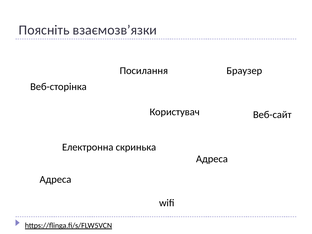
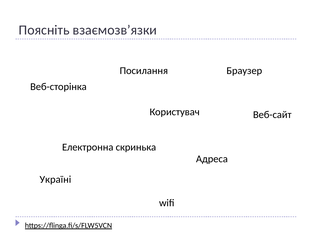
Адреса at (55, 179): Адреса -> Україні
